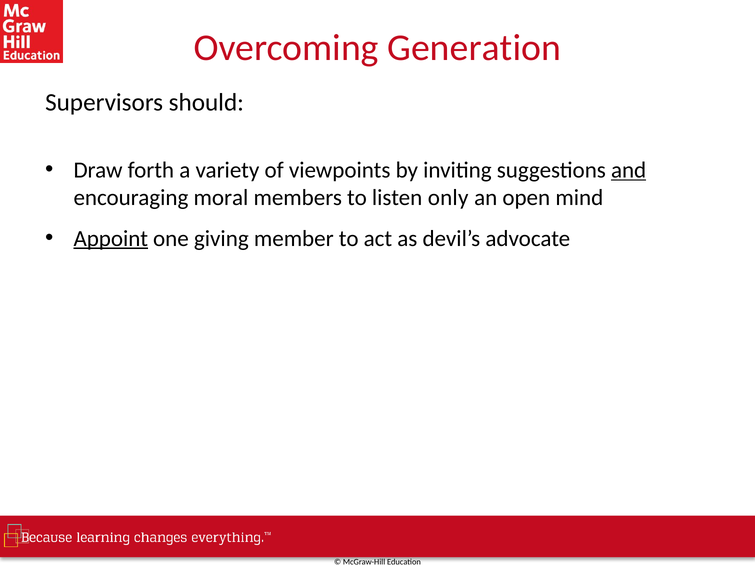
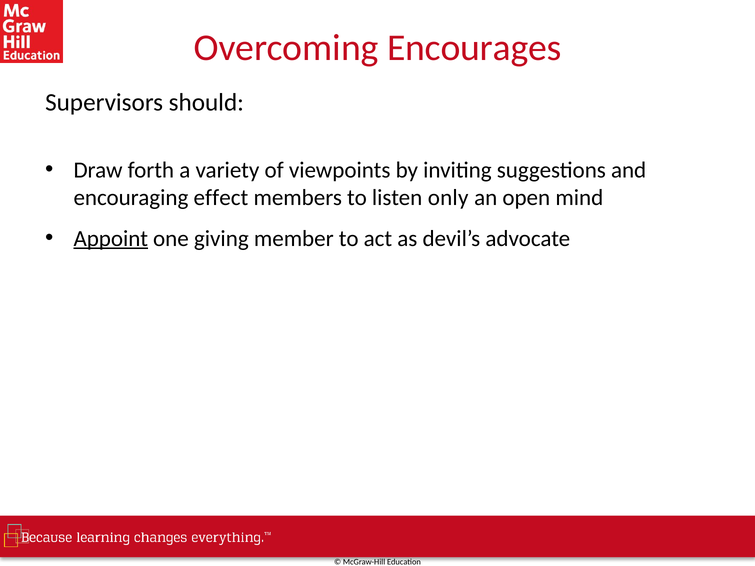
Generation: Generation -> Encourages
and underline: present -> none
moral: moral -> effect
